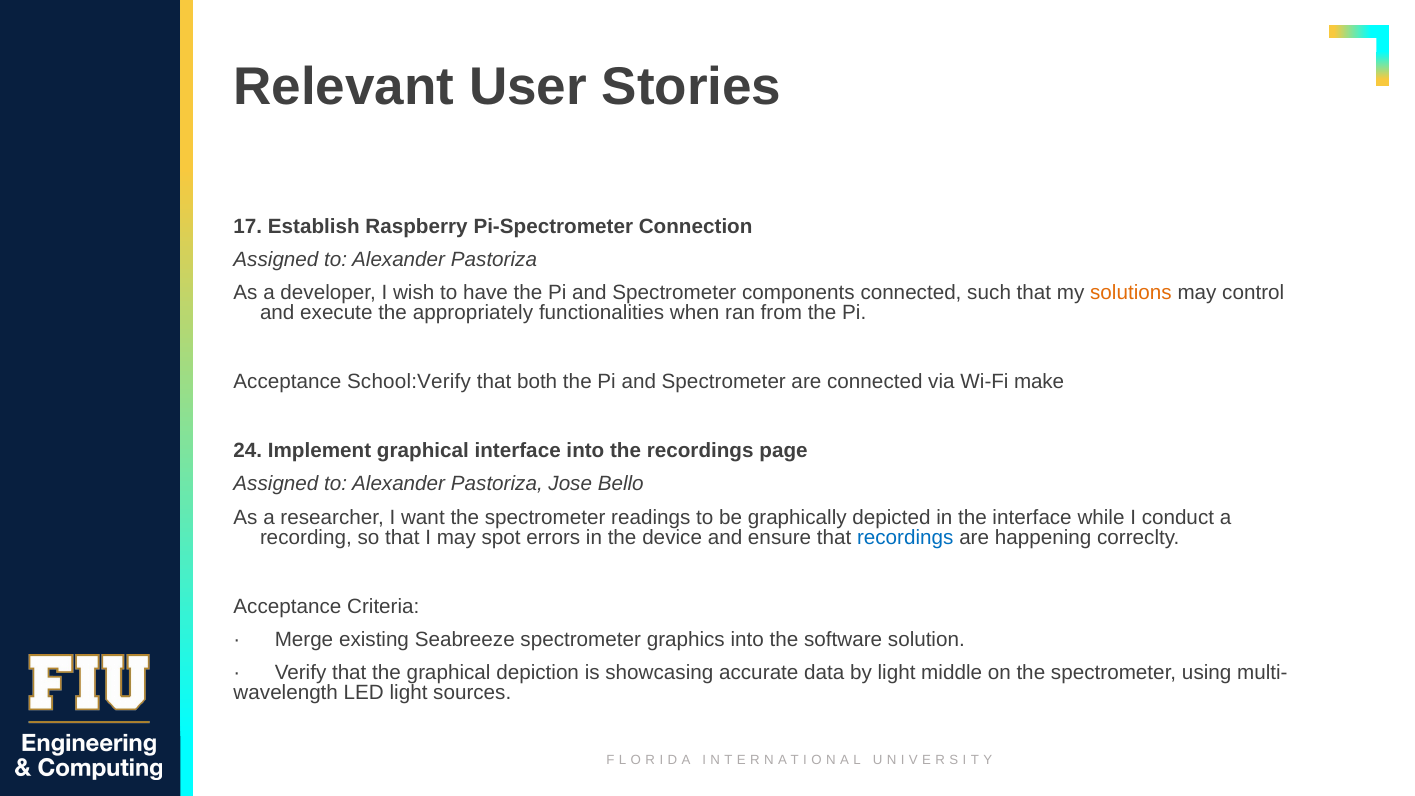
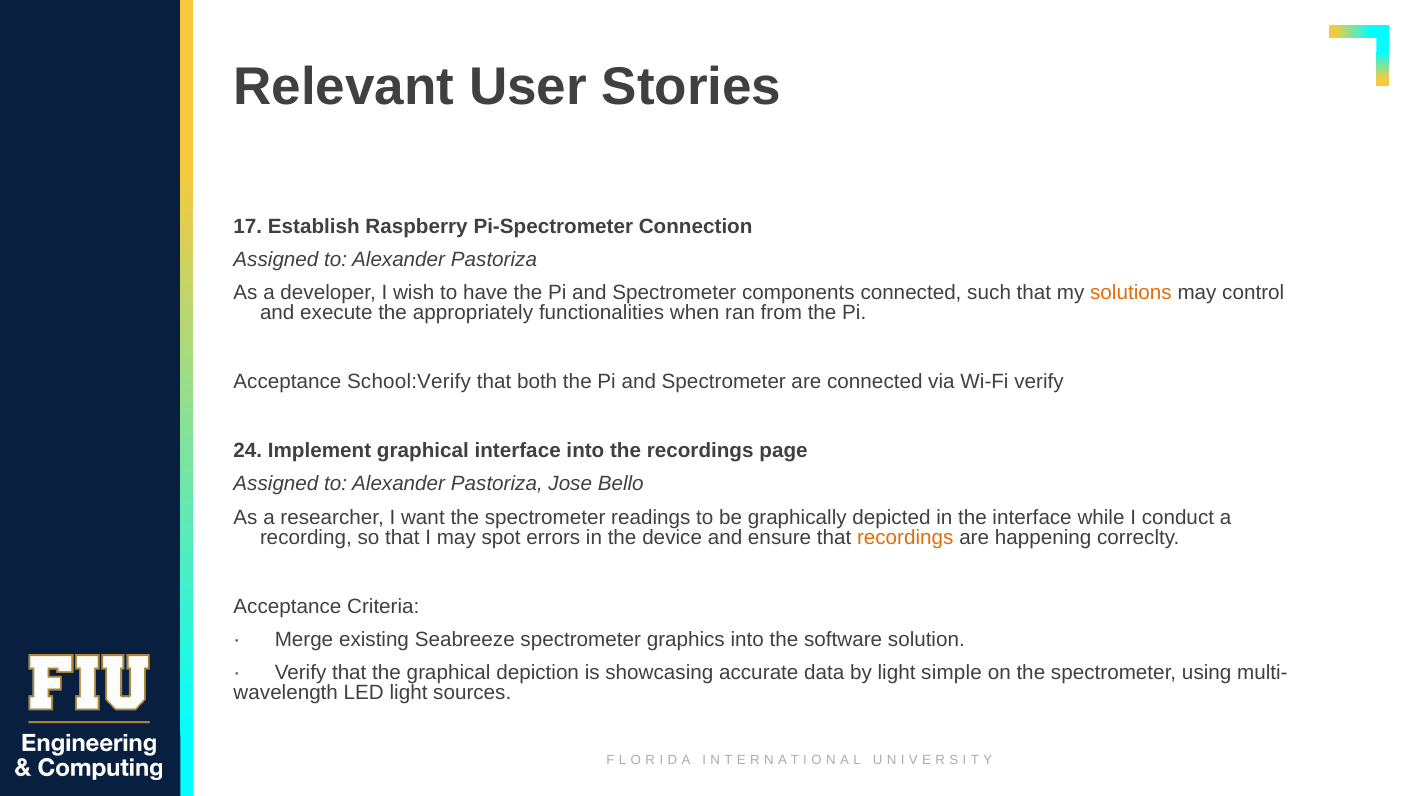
Wi-Fi make: make -> verify
recordings at (905, 537) colour: blue -> orange
middle: middle -> simple
